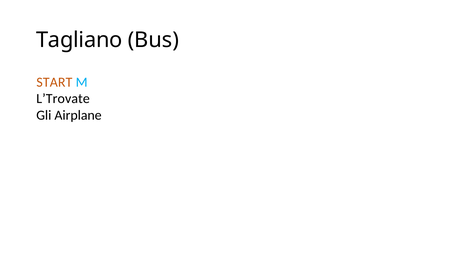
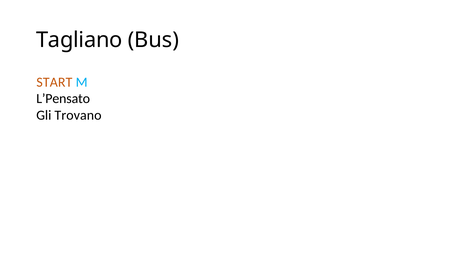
L’Trovate: L’Trovate -> L’Pensato
Airplane: Airplane -> Trovano
